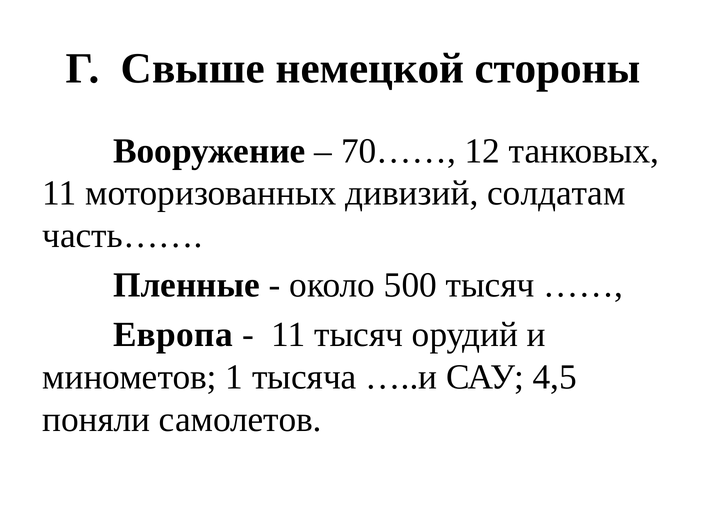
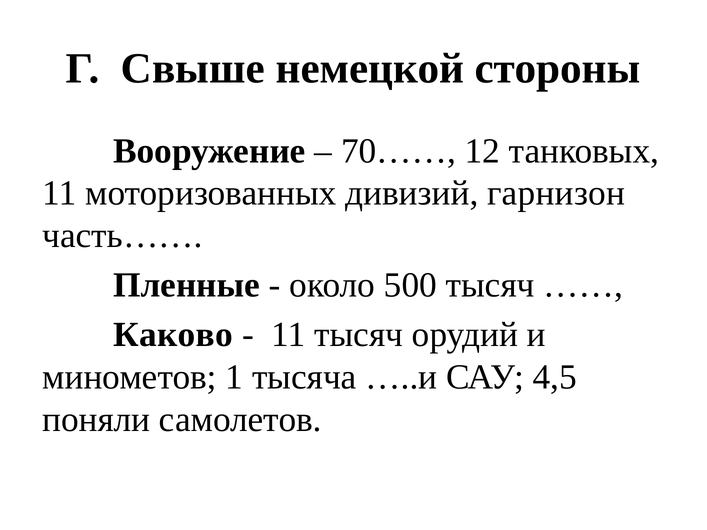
солдатам: солдатам -> гарнизон
Европа: Европа -> Каково
